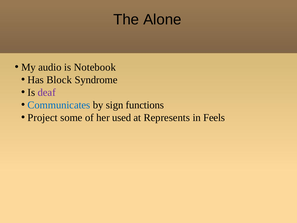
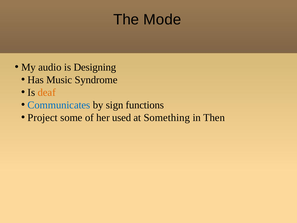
Alone: Alone -> Mode
Notebook: Notebook -> Designing
Block: Block -> Music
deaf colour: purple -> orange
Represents: Represents -> Something
Feels: Feels -> Then
